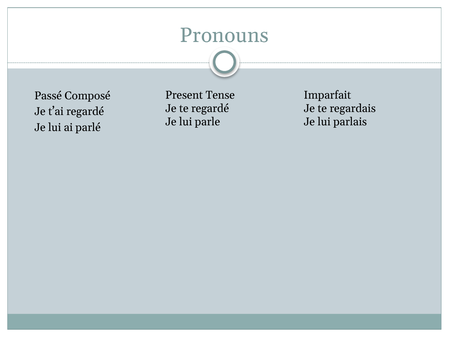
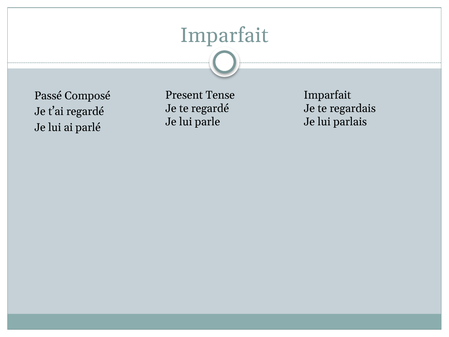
Pronouns at (224, 35): Pronouns -> Imparfait
